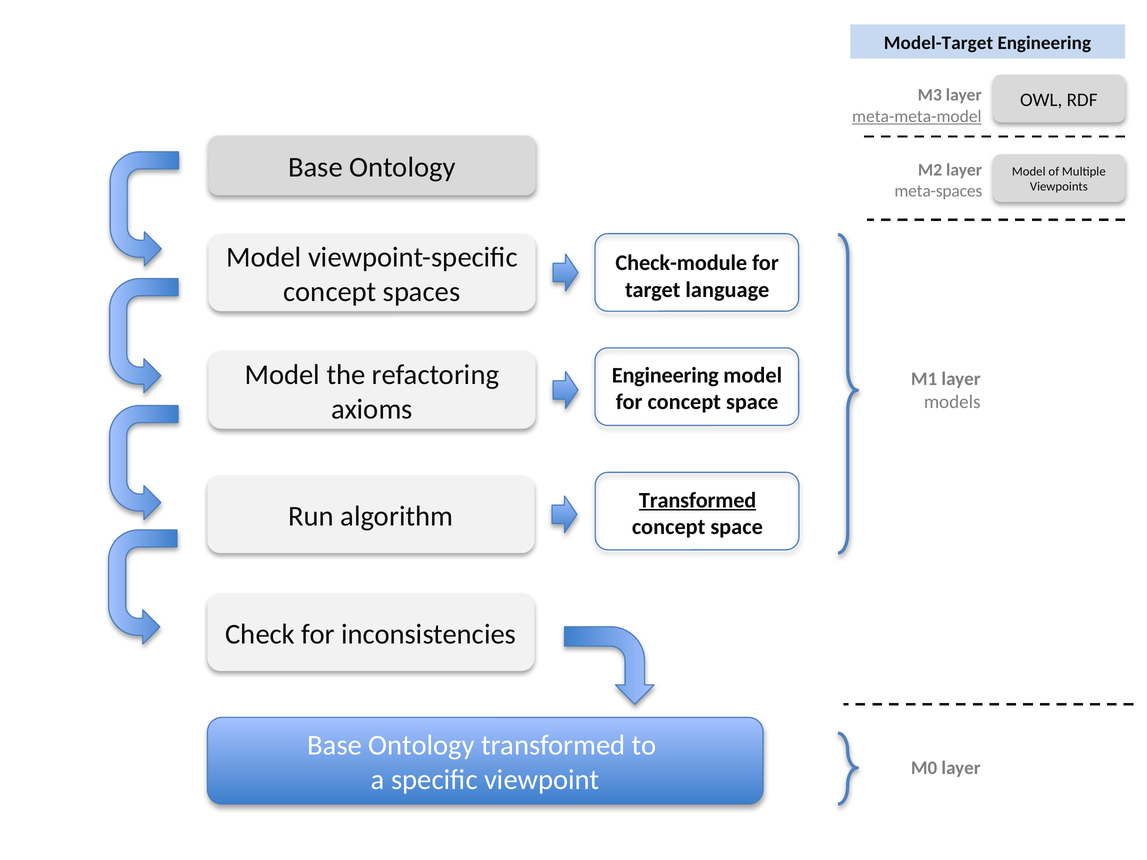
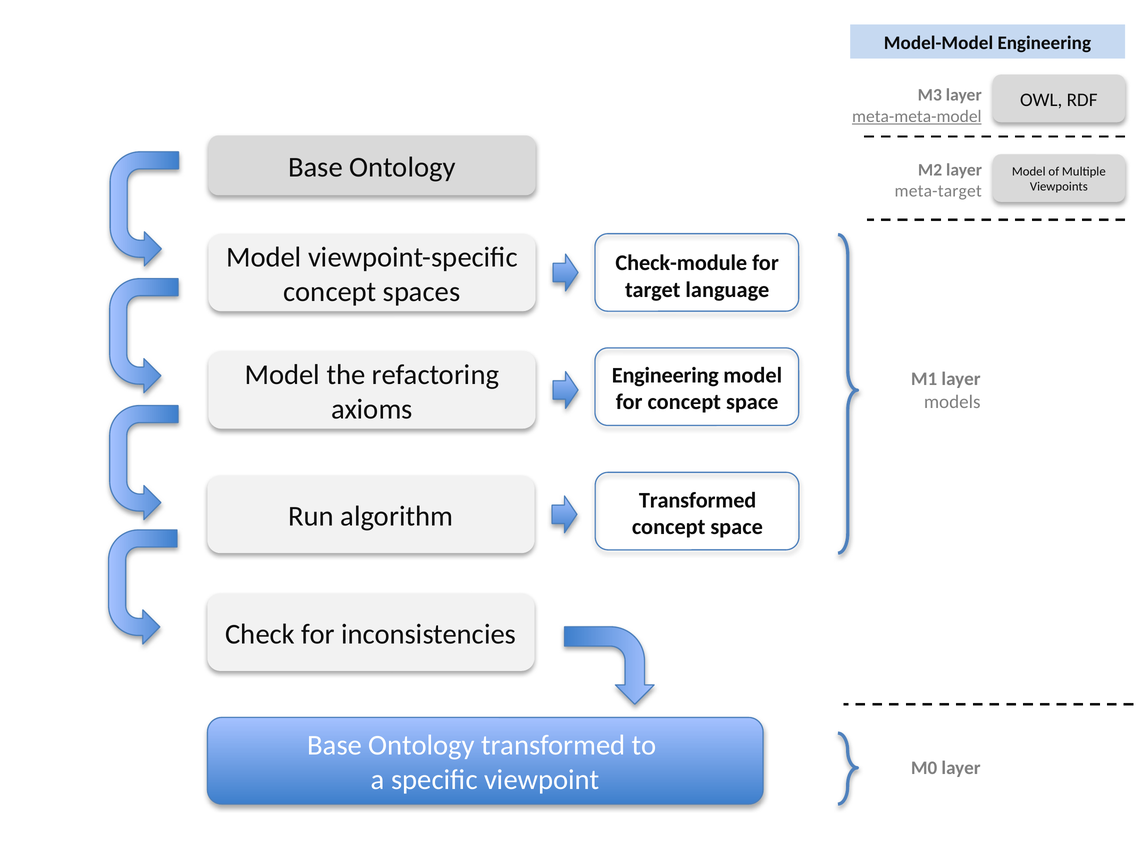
Model-Target: Model-Target -> Model-Model
meta-spaces: meta-spaces -> meta-target
Transformed at (698, 500) underline: present -> none
